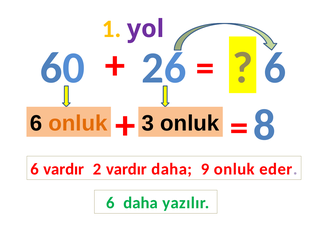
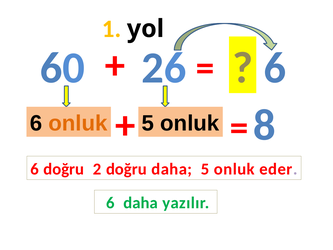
yol colour: purple -> black
3 at (148, 123): 3 -> 5
6 vardır: vardır -> doğru
2 vardır: vardır -> doğru
daha 9: 9 -> 5
